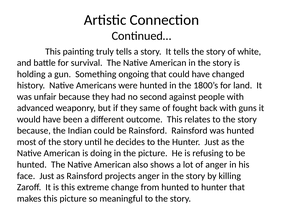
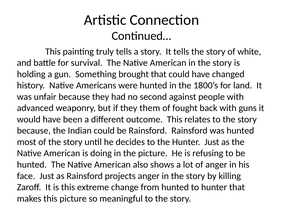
ongoing: ongoing -> brought
same: same -> them
